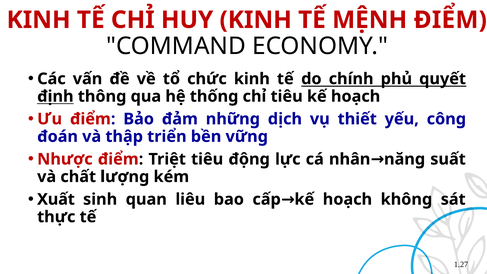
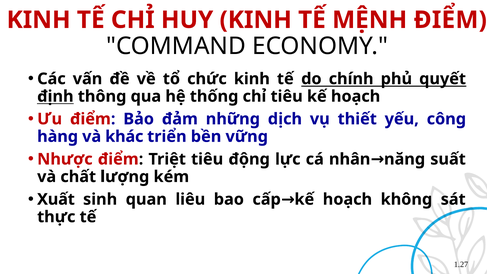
đoán: đoán -> hàng
thập: thập -> khác
